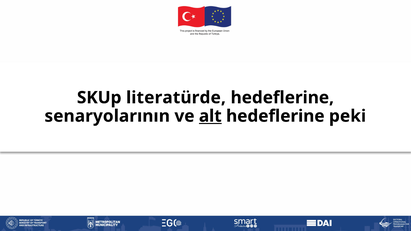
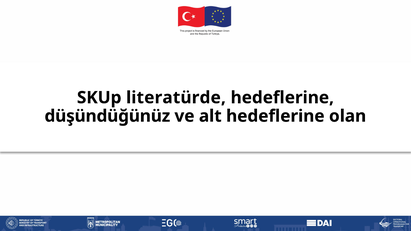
senaryolarının: senaryolarının -> düşündüğünüz
alt underline: present -> none
peki: peki -> olan
